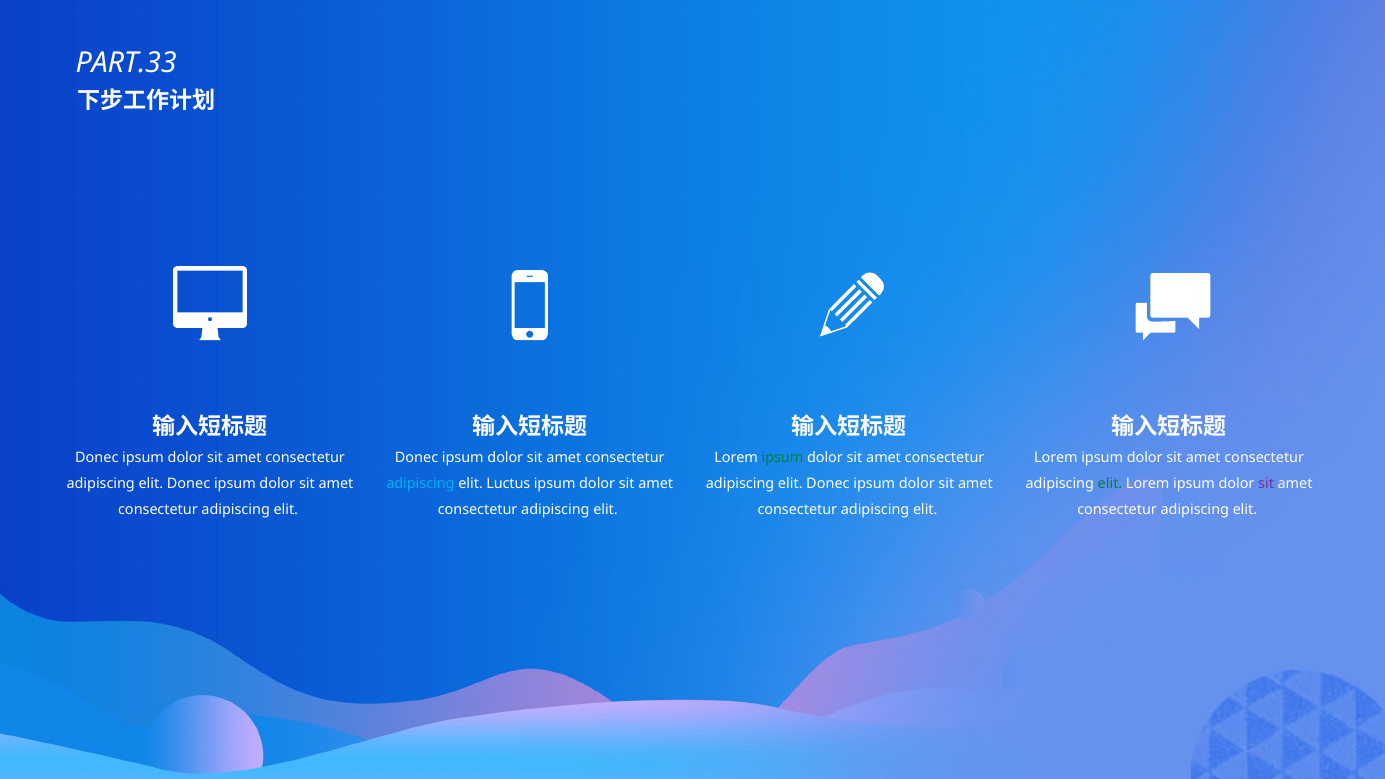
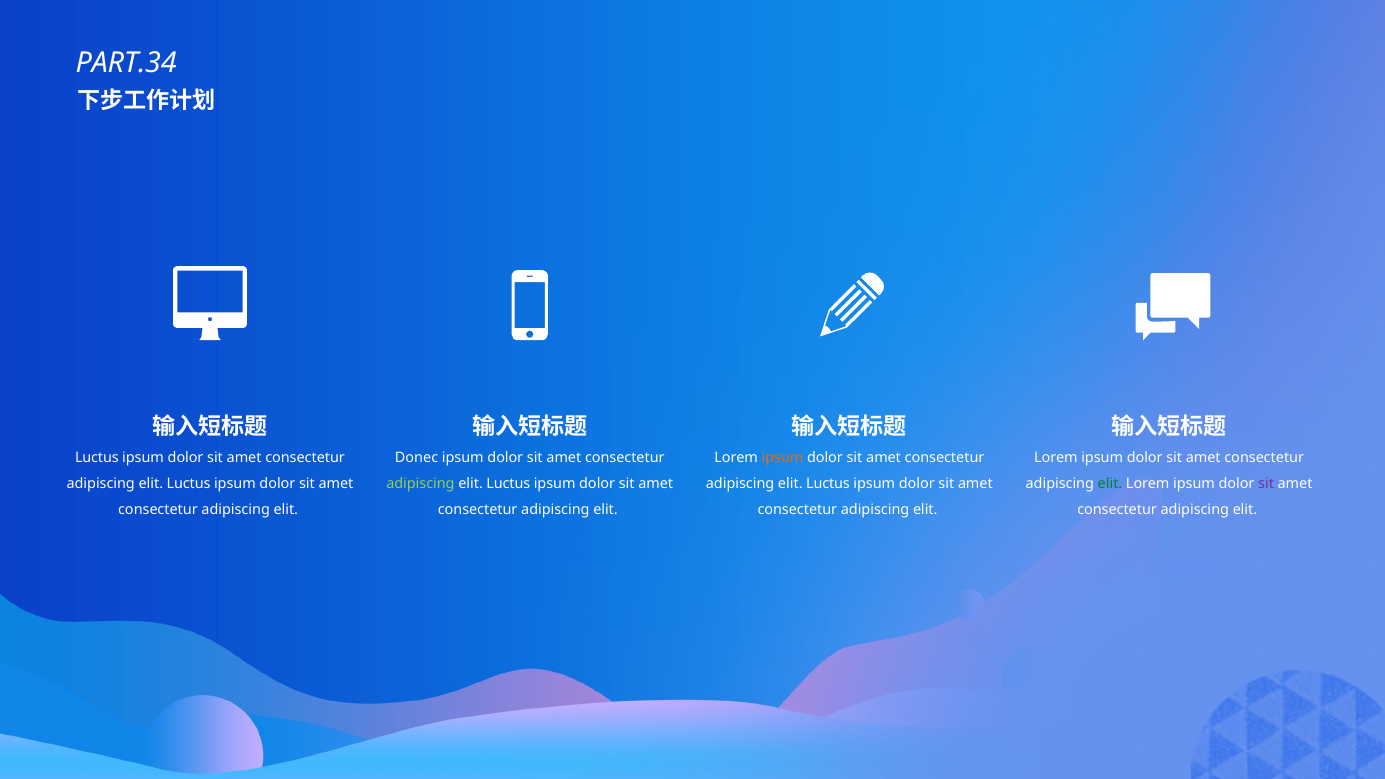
PART.33: PART.33 -> PART.34
Donec at (97, 458): Donec -> Luctus
ipsum at (782, 458) colour: green -> orange
Donec at (189, 484): Donec -> Luctus
adipiscing at (420, 484) colour: light blue -> light green
Donec at (828, 484): Donec -> Luctus
